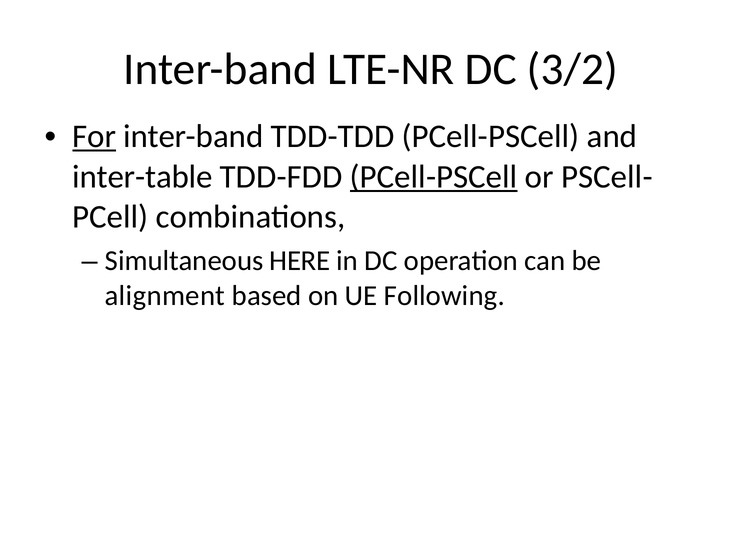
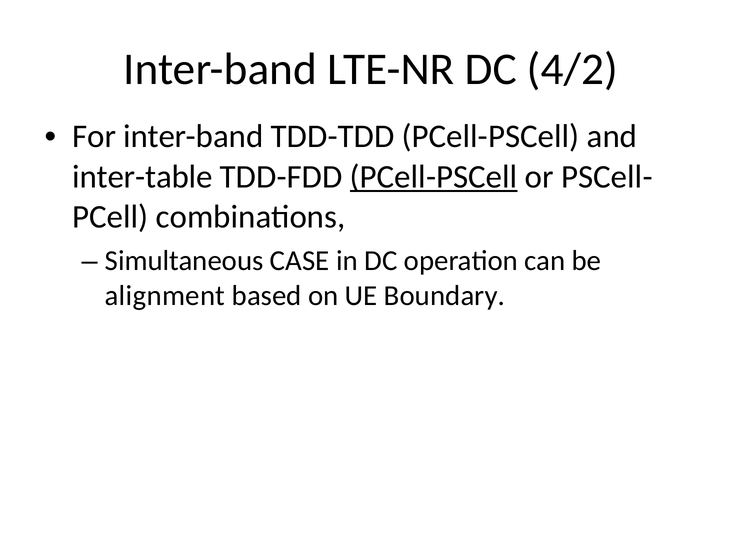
3/2: 3/2 -> 4/2
For underline: present -> none
HERE: HERE -> CASE
Following: Following -> Boundary
